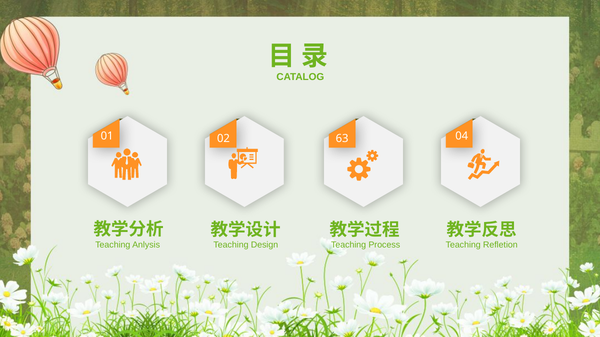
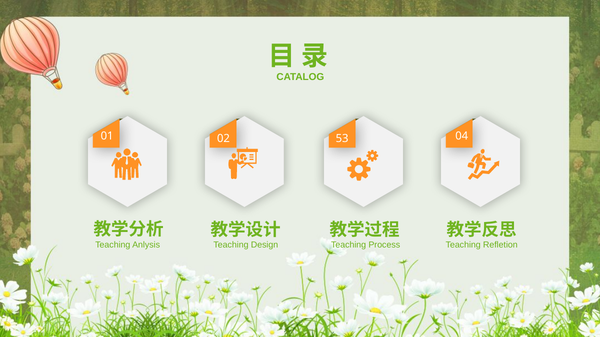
63: 63 -> 53
